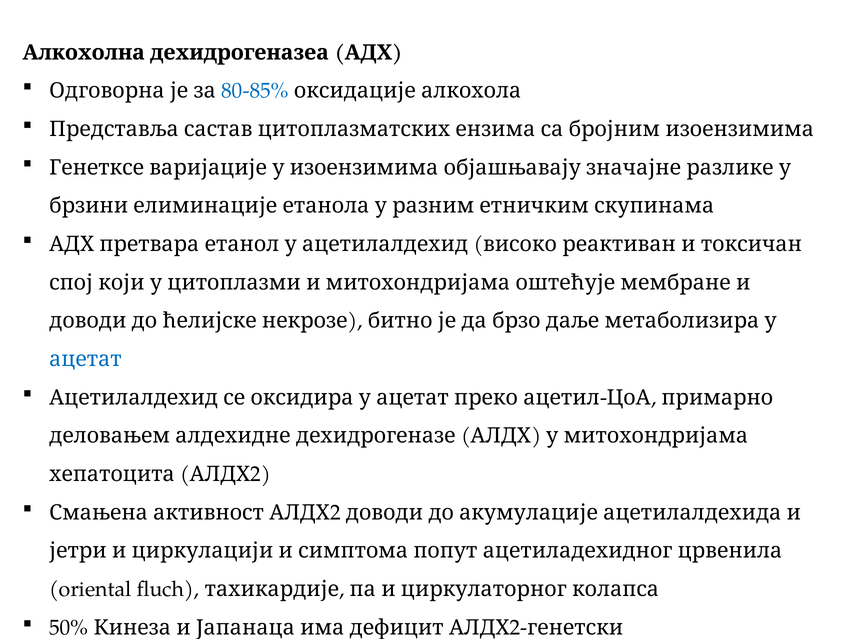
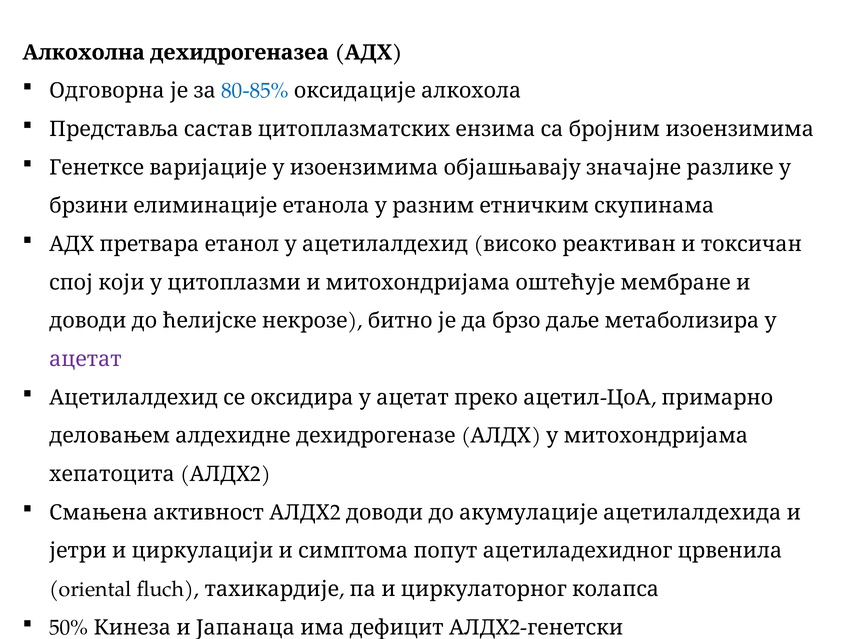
ацетат colour: blue -> purple
